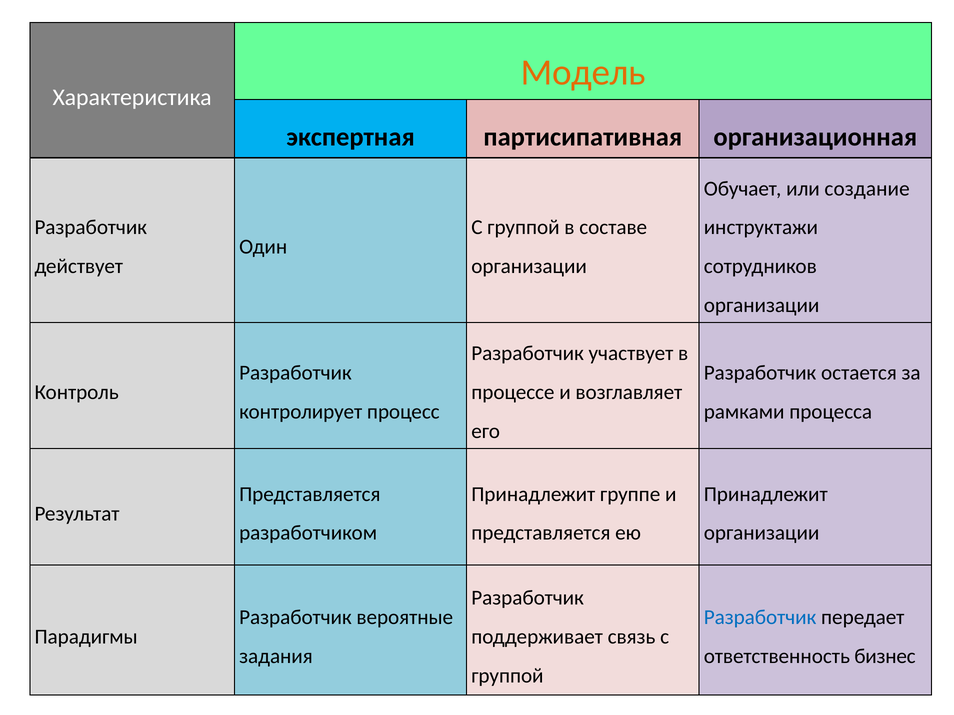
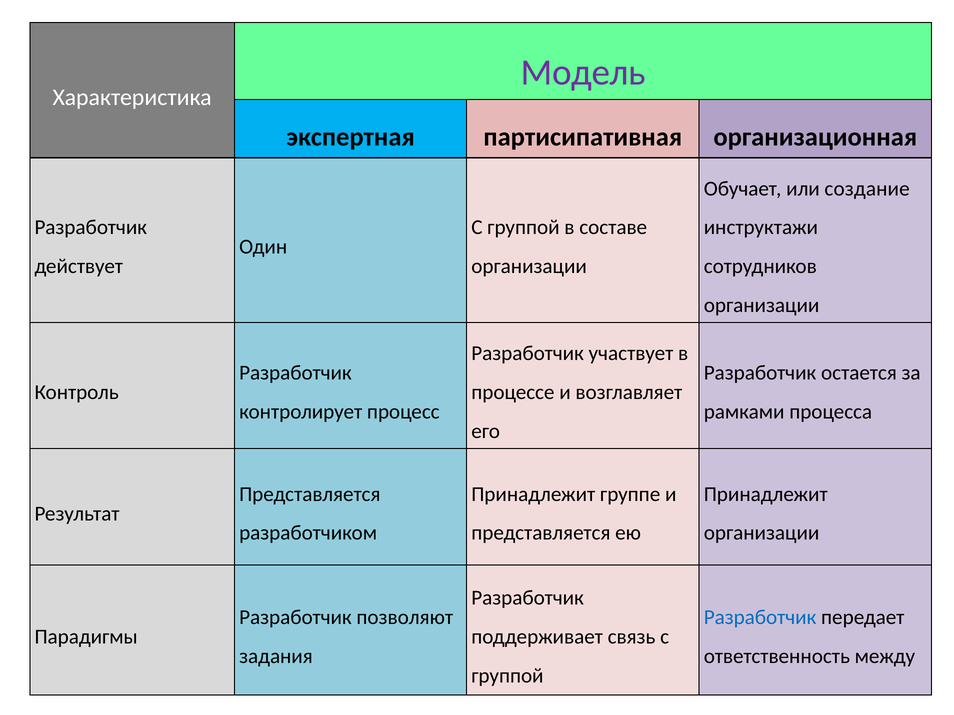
Модель colour: orange -> purple
вероятные: вероятные -> позволяют
бизнес: бизнес -> между
